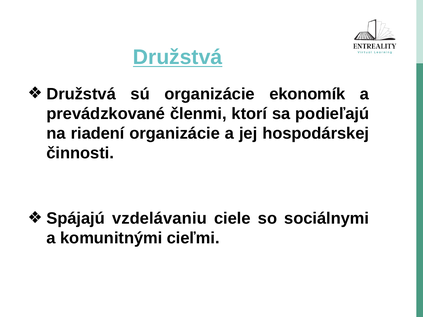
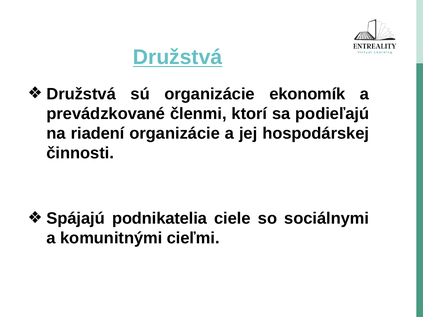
vzdelávaniu: vzdelávaniu -> podnikatelia
